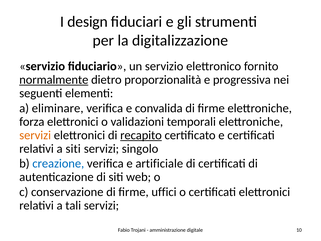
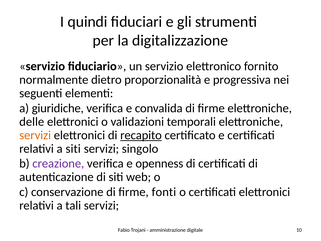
design: design -> quindi
normalmente underline: present -> none
eliminare: eliminare -> giuridiche
forza: forza -> delle
creazione colour: blue -> purple
artificiale: artificiale -> openness
uffici: uffici -> fonti
